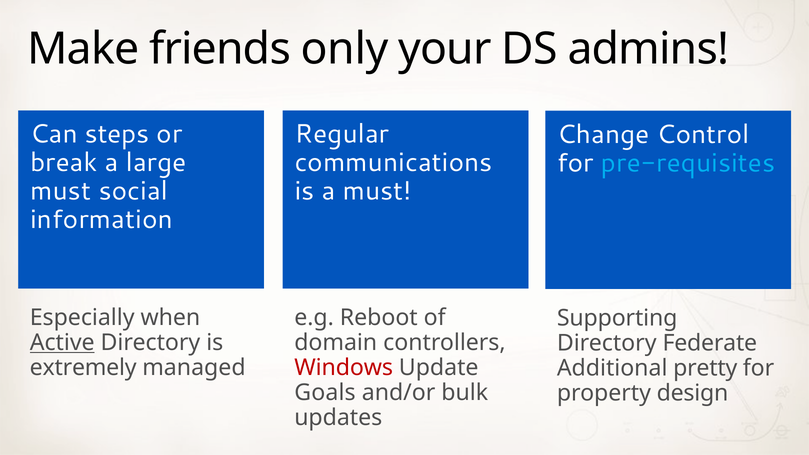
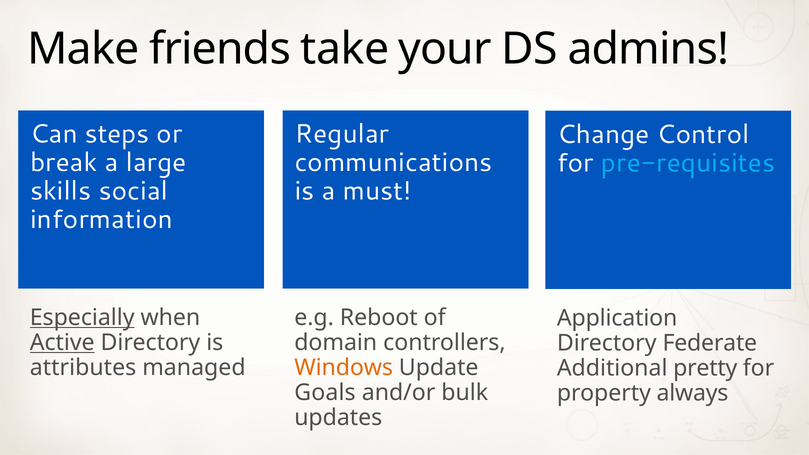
only: only -> take
must at (61, 191): must -> skills
Especially underline: none -> present
Supporting: Supporting -> Application
extremely: extremely -> attributes
Windows colour: red -> orange
design: design -> always
